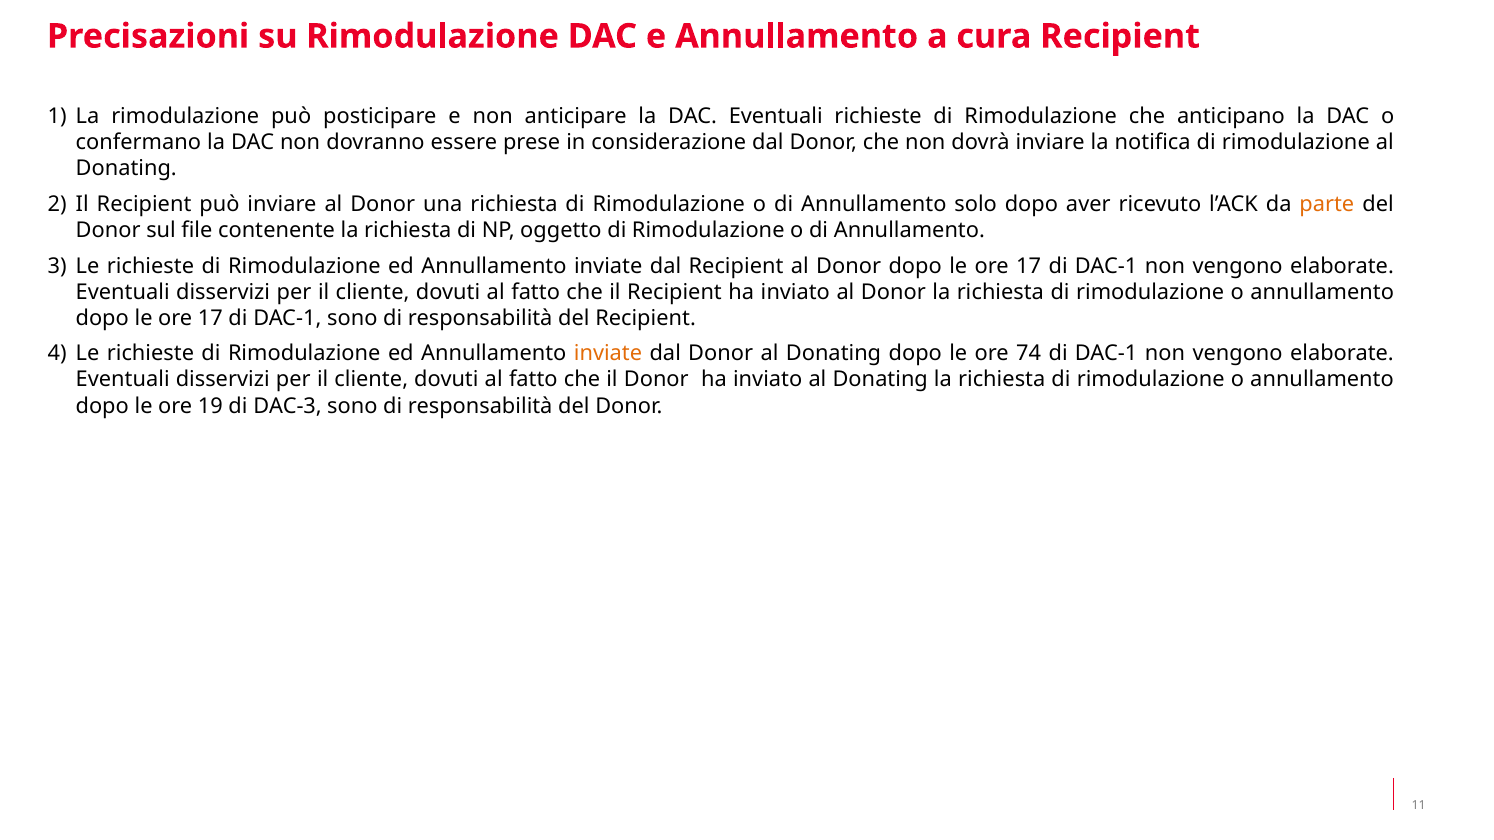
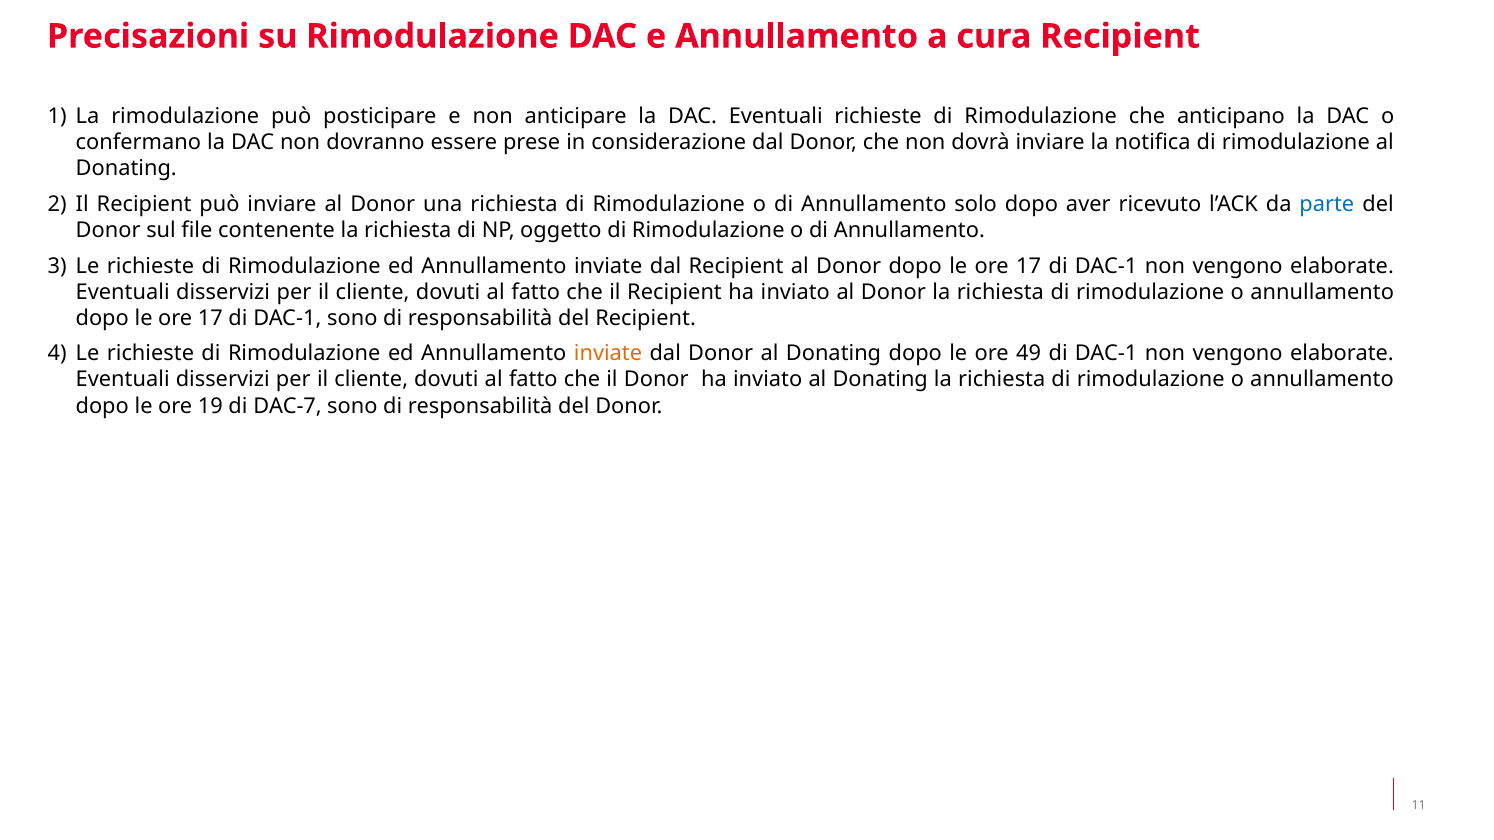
parte colour: orange -> blue
74: 74 -> 49
DAC-3: DAC-3 -> DAC-7
